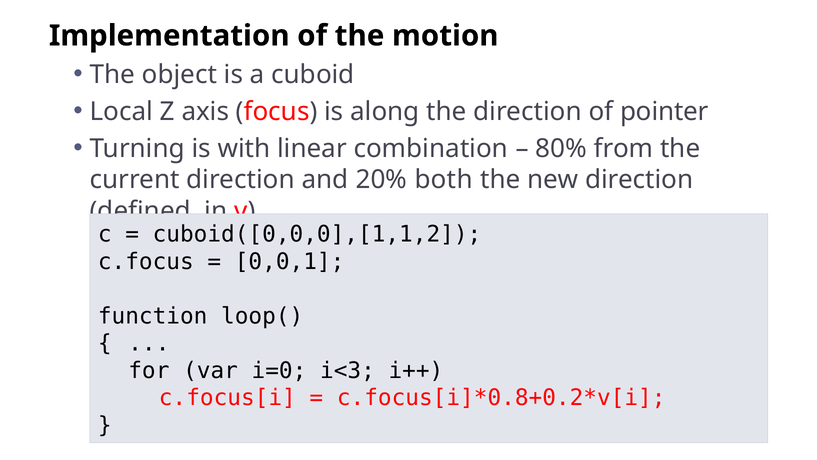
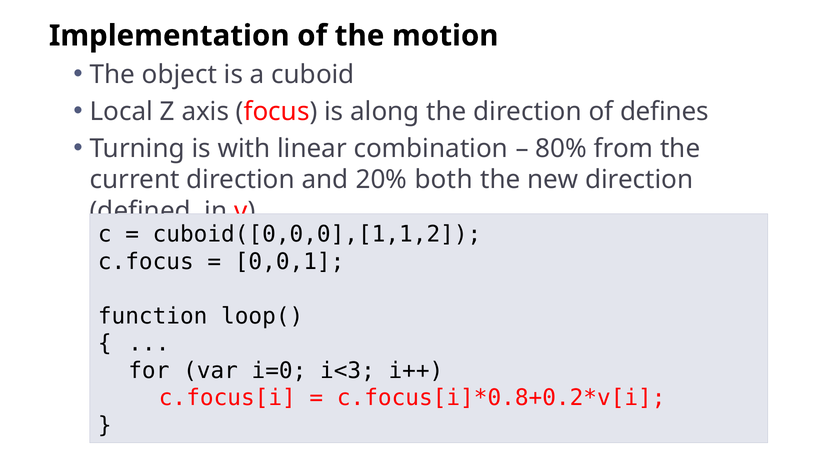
pointer: pointer -> defines
